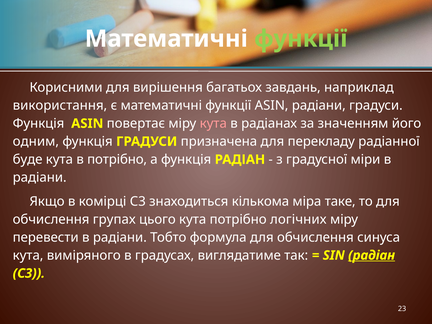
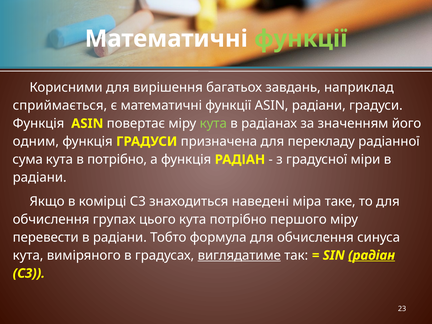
використання: використання -> сприймається
кута at (213, 124) colour: pink -> light green
буде: буде -> сума
кількома: кількома -> наведені
логічних: логічних -> першого
виглядатиме underline: none -> present
